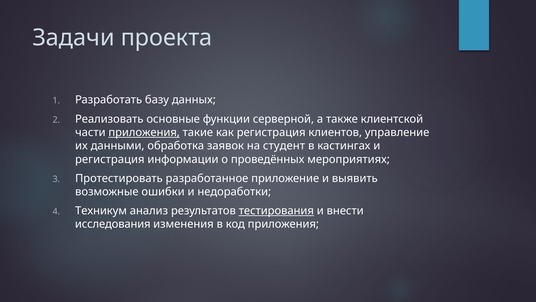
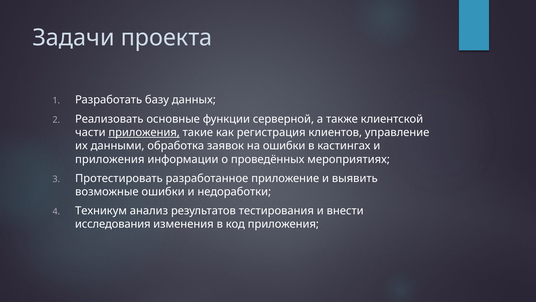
на студент: студент -> ошибки
регистрация at (110, 159): регистрация -> приложения
тестирования underline: present -> none
